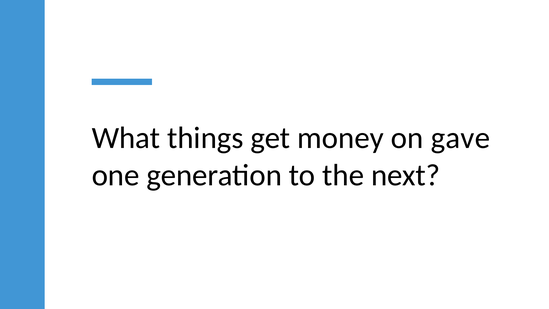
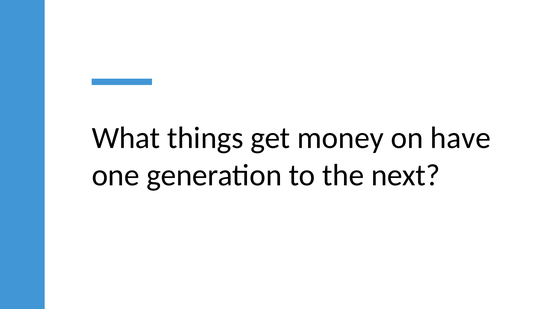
gave: gave -> have
